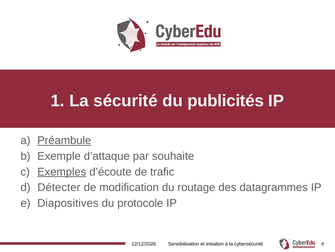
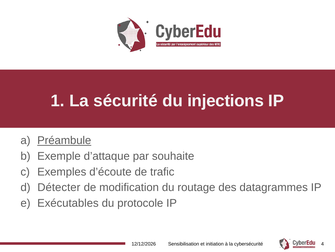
publicités: publicités -> injections
Exemples underline: present -> none
Diapositives: Diapositives -> Exécutables
